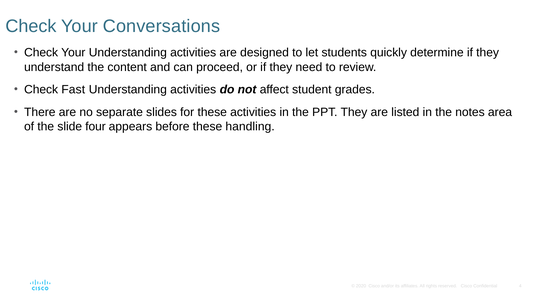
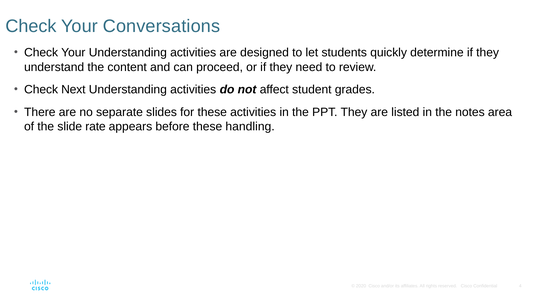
Fast: Fast -> Next
four: four -> rate
